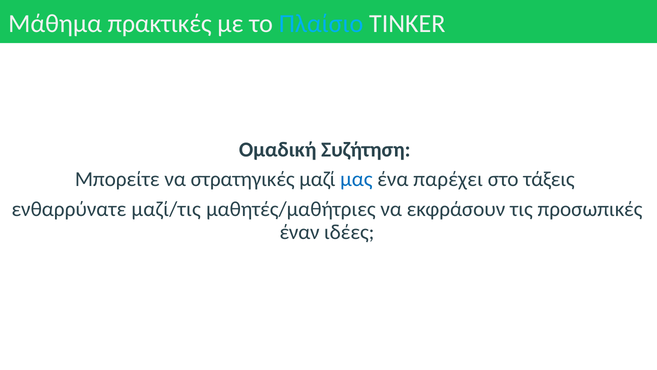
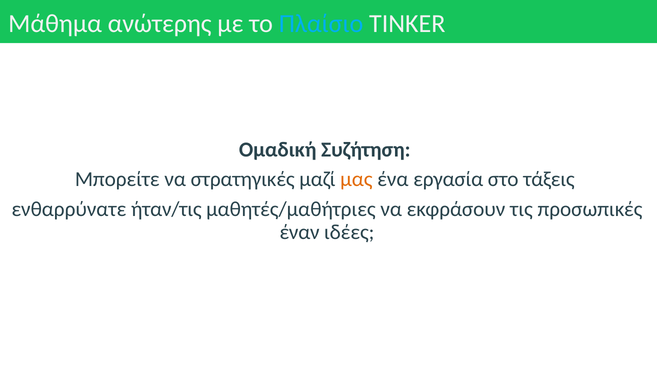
πρακτικές: πρακτικές -> ανώτερης
μας colour: blue -> orange
παρέχει: παρέχει -> εργασία
μαζί/τις: μαζί/τις -> ήταν/τις
